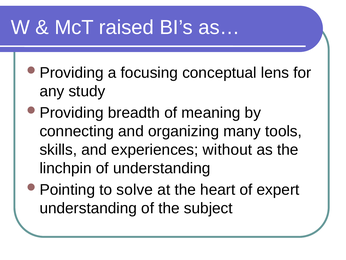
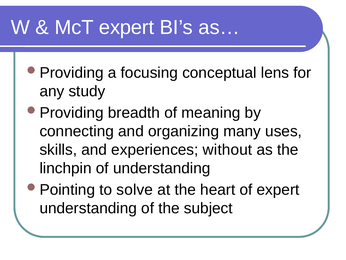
McT raised: raised -> expert
tools: tools -> uses
